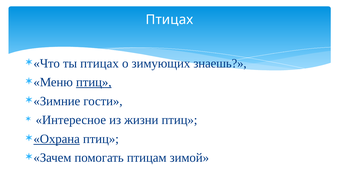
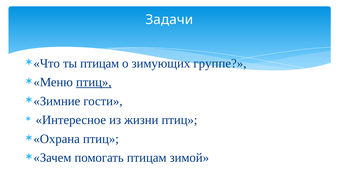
Птицах at (169, 20): Птицах -> Задачи
ты птицах: птицах -> птицам
знаешь: знаешь -> группе
Охрана underline: present -> none
